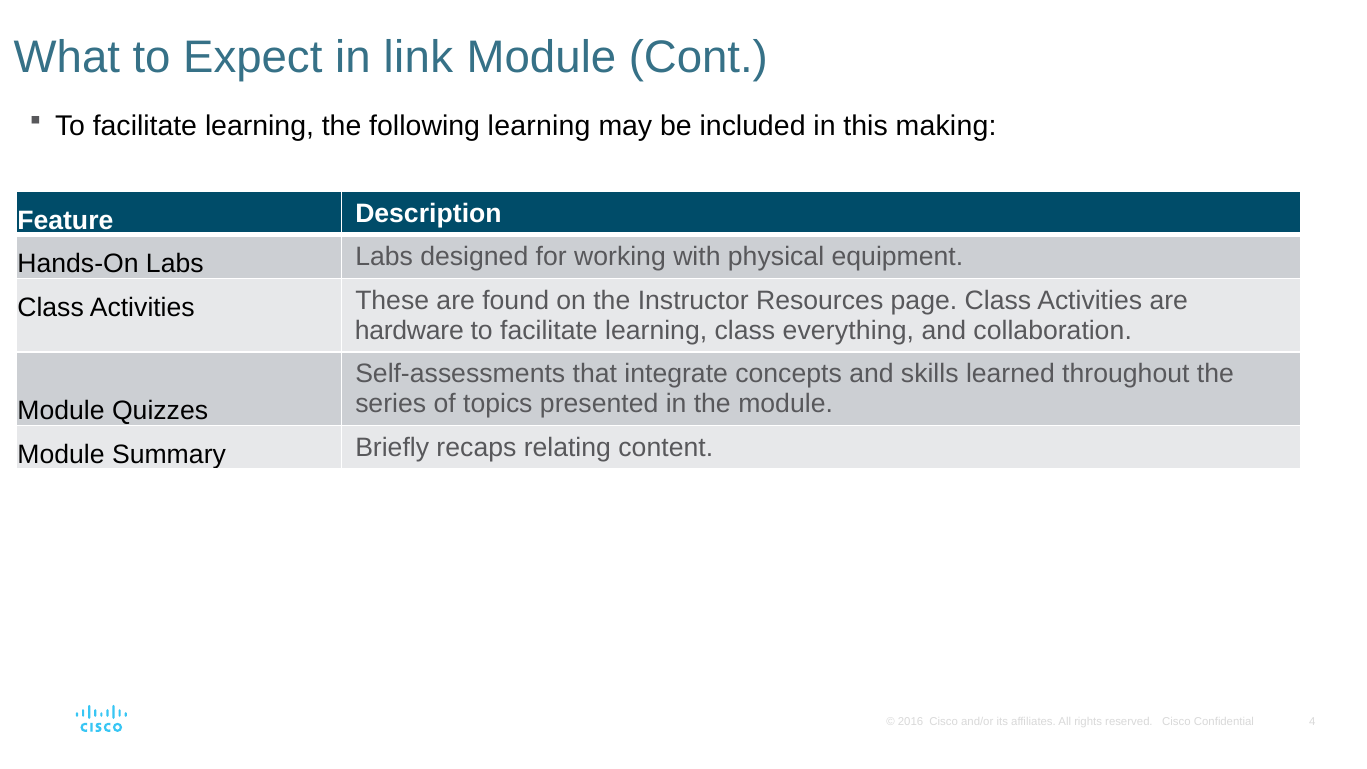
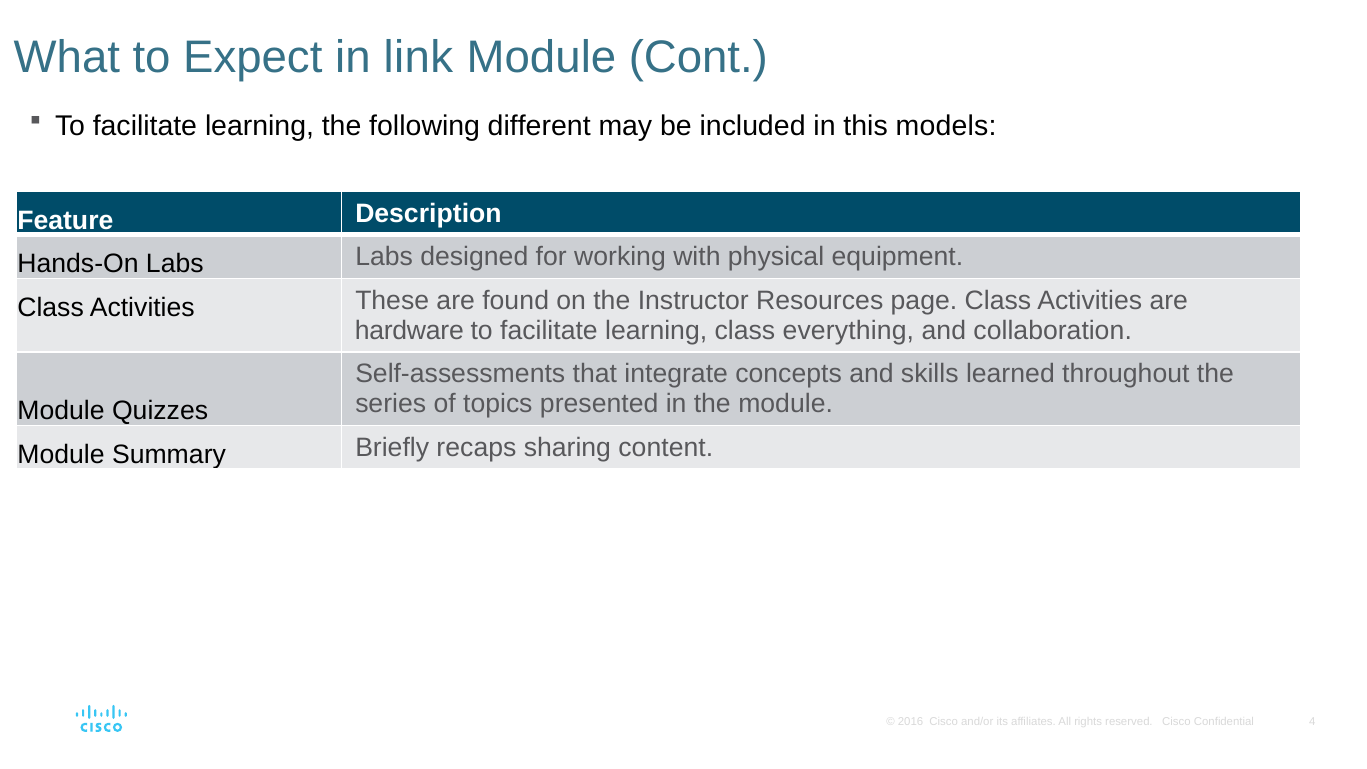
following learning: learning -> different
making: making -> models
relating: relating -> sharing
